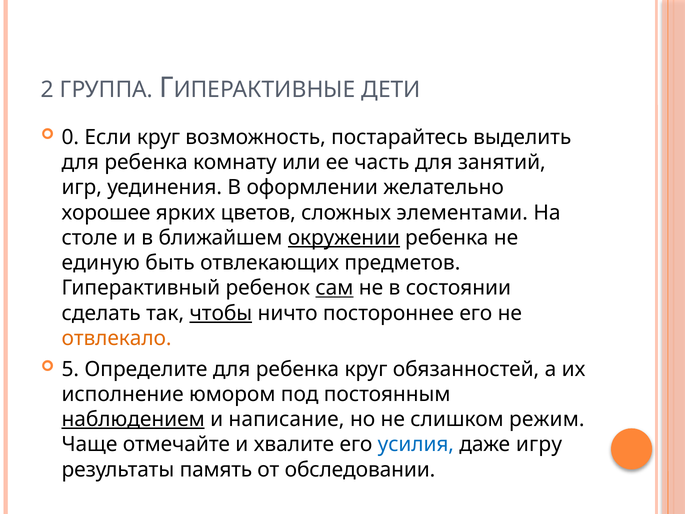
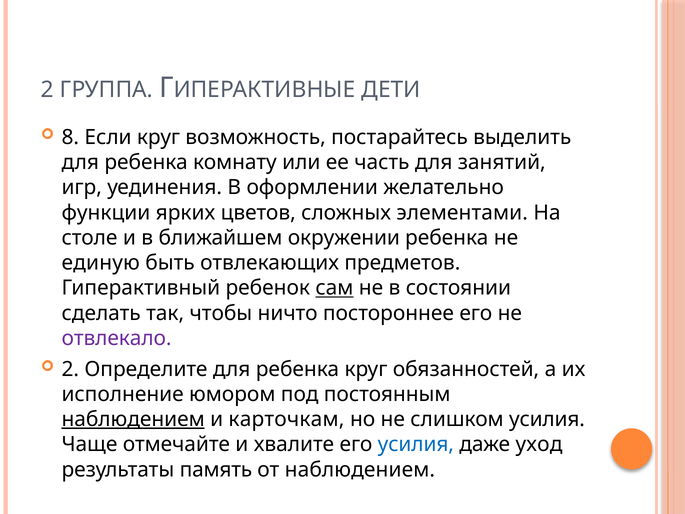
0: 0 -> 8
хорошее: хорошее -> функции
окружении underline: present -> none
чтобы underline: present -> none
отвлекало colour: orange -> purple
5 at (70, 369): 5 -> 2
написание: написание -> карточкам
слишком режим: режим -> усилия
игру: игру -> уход
от обследовании: обследовании -> наблюдением
